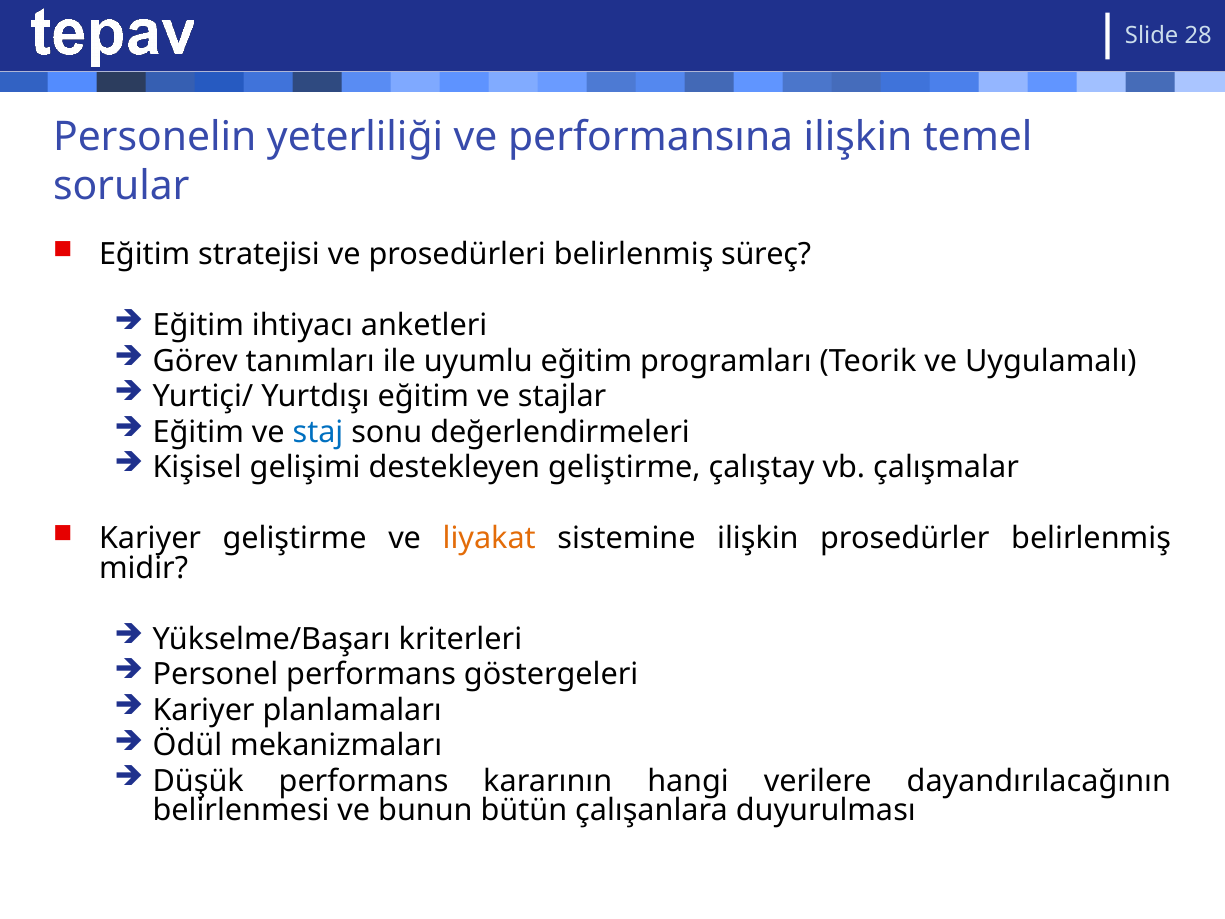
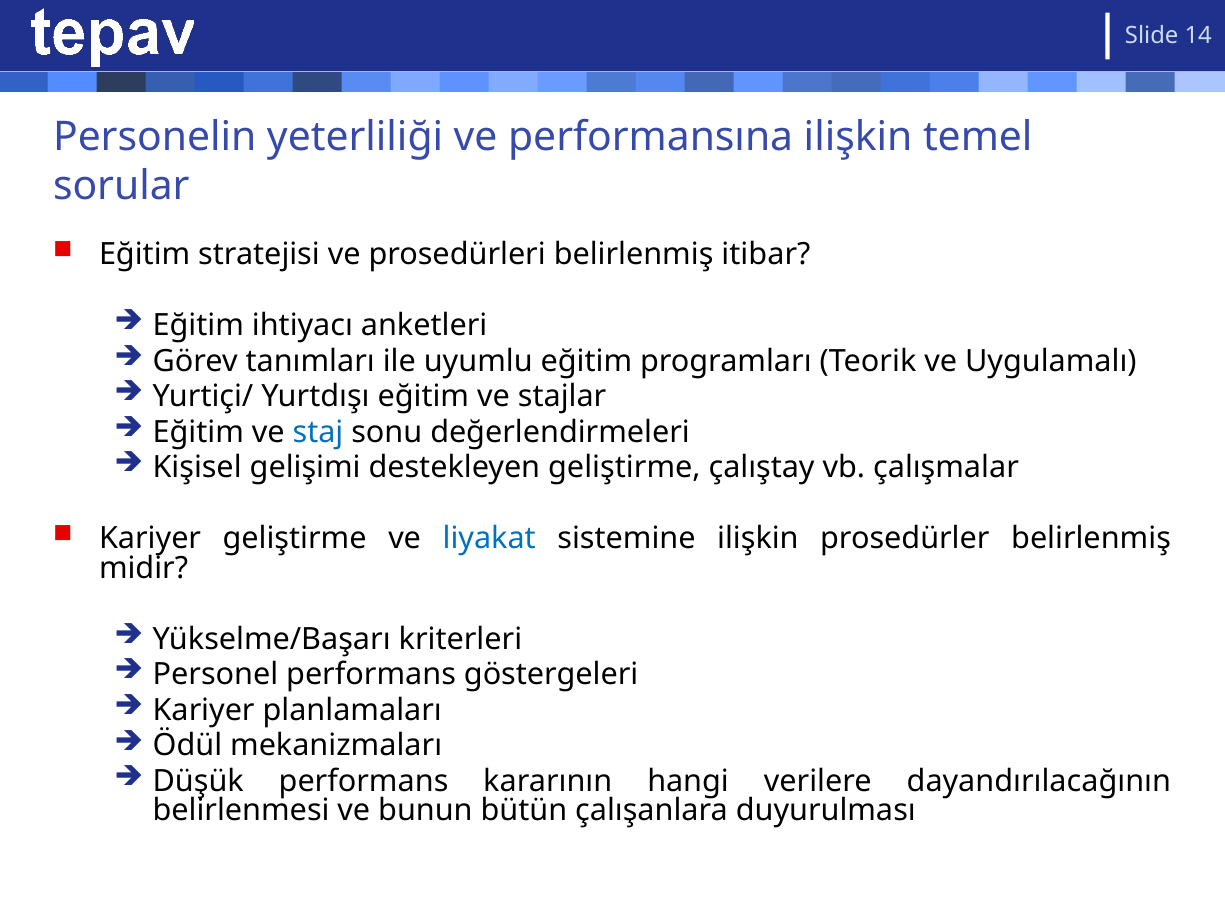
28: 28 -> 14
süreç: süreç -> itibar
liyakat colour: orange -> blue
